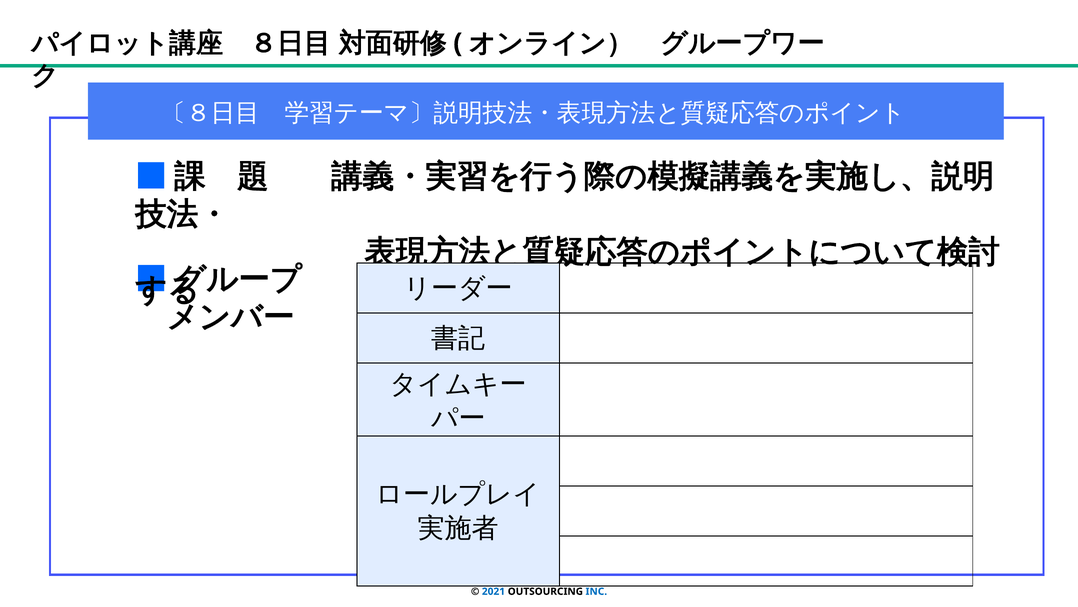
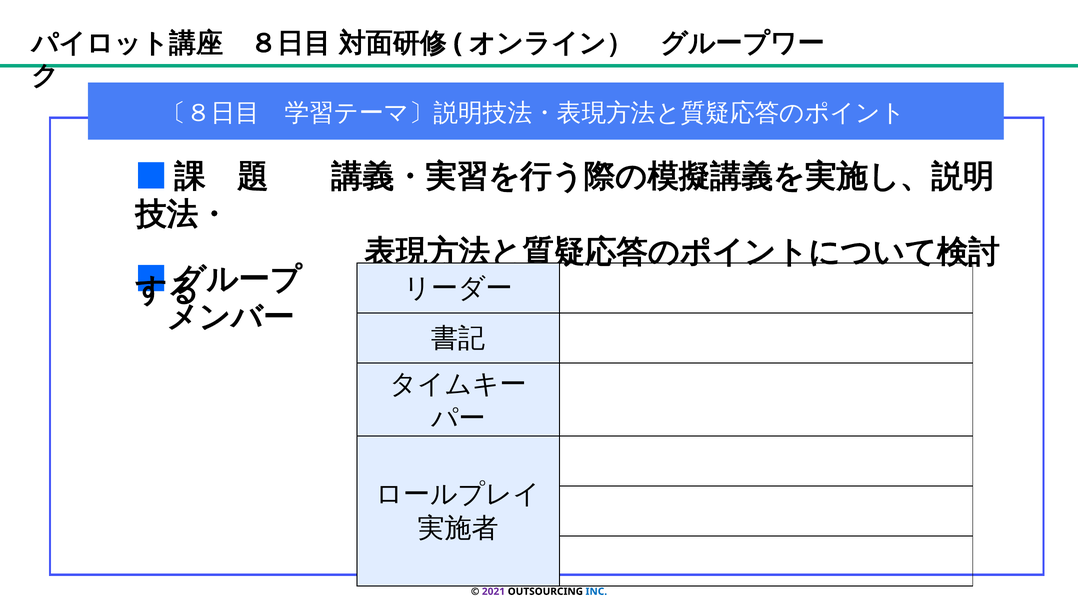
2021 colour: blue -> purple
